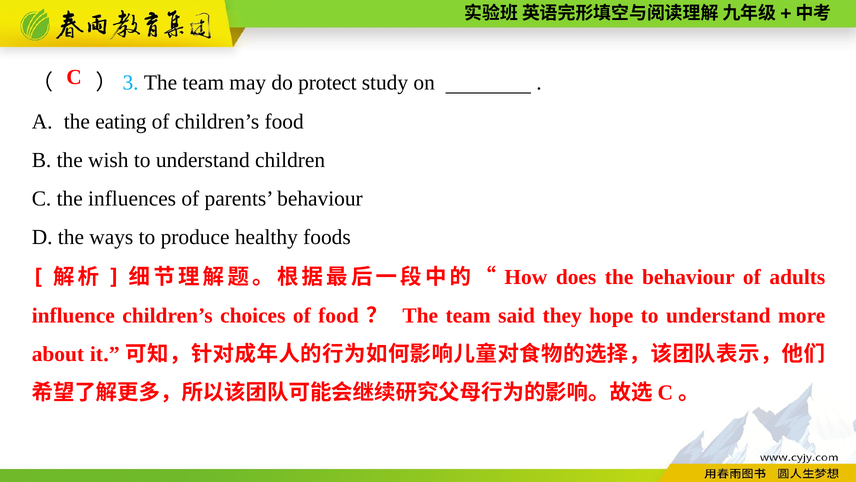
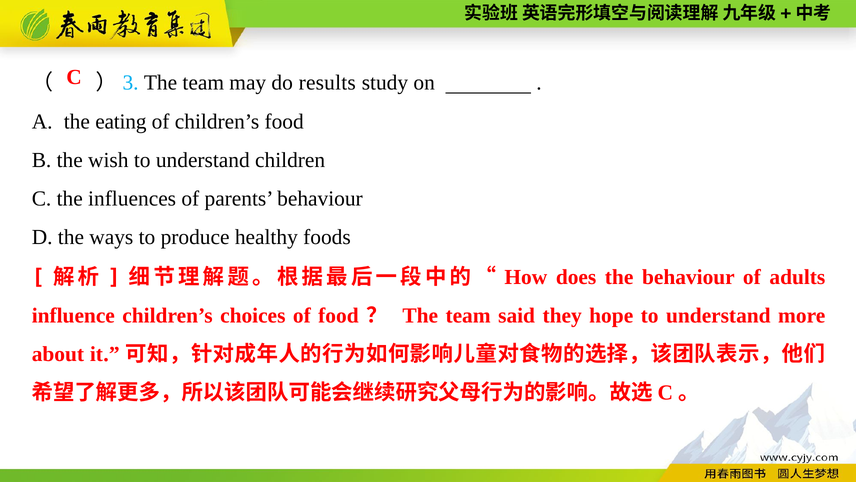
protect: protect -> results
